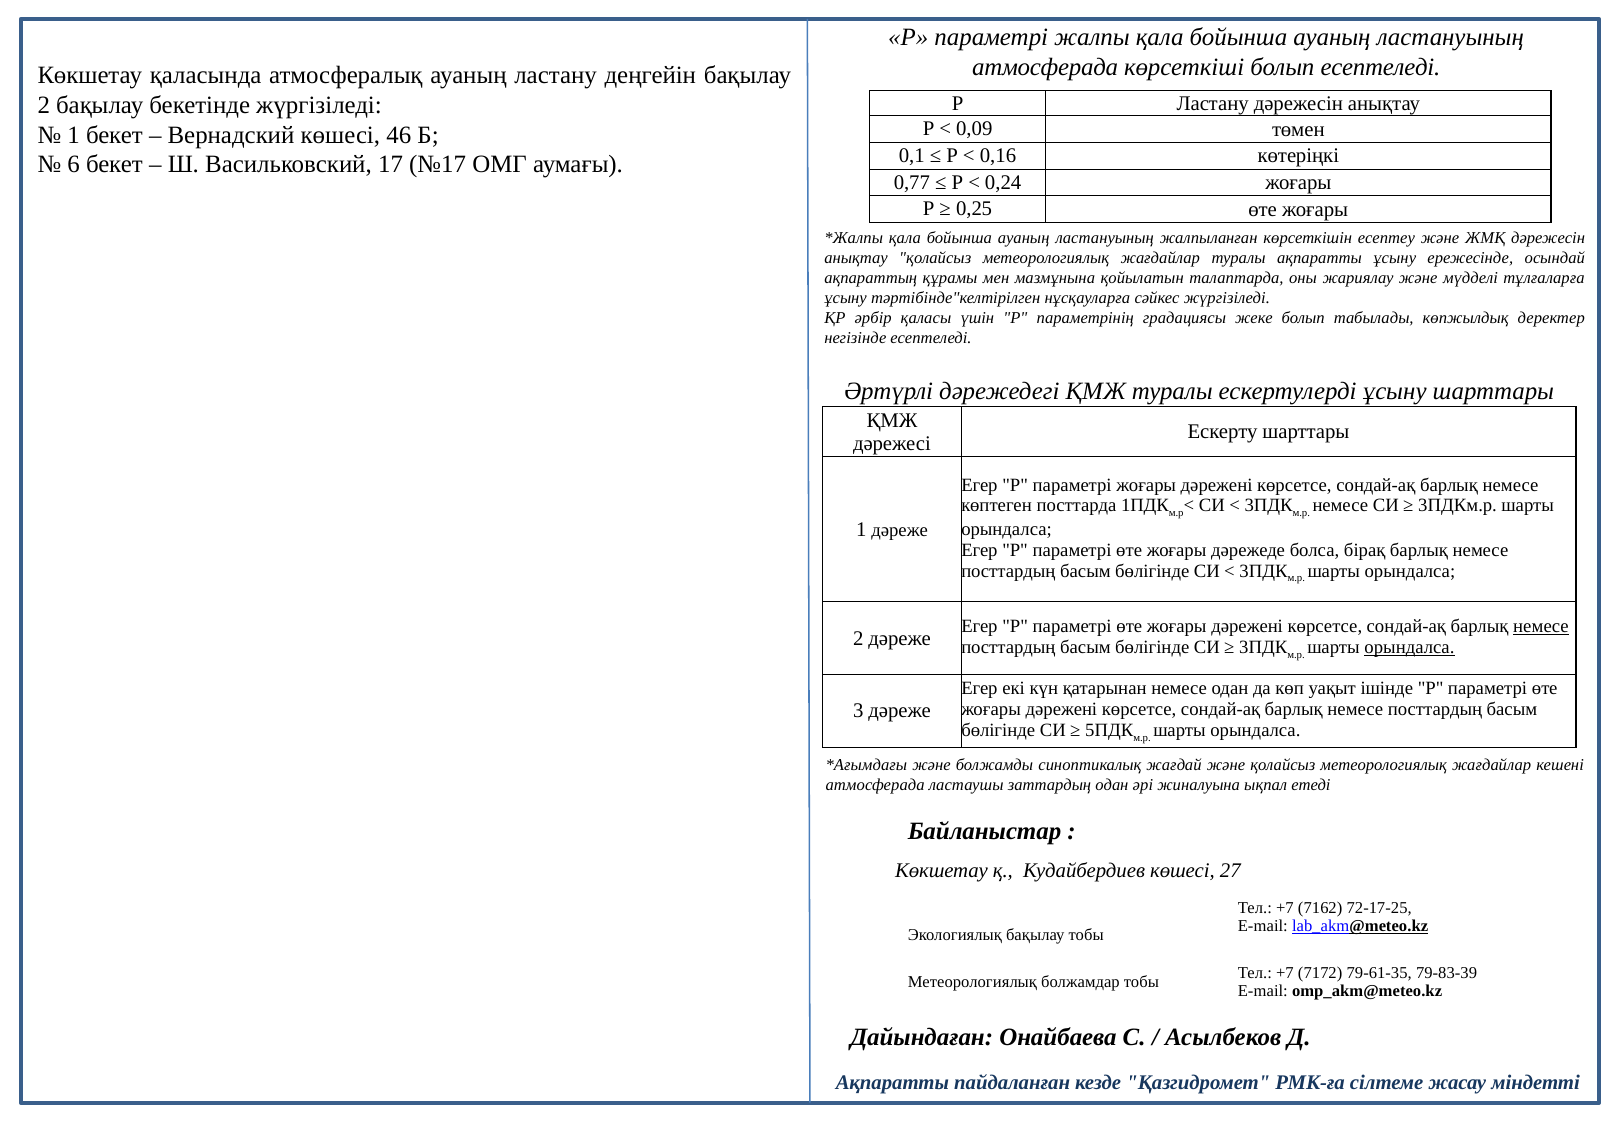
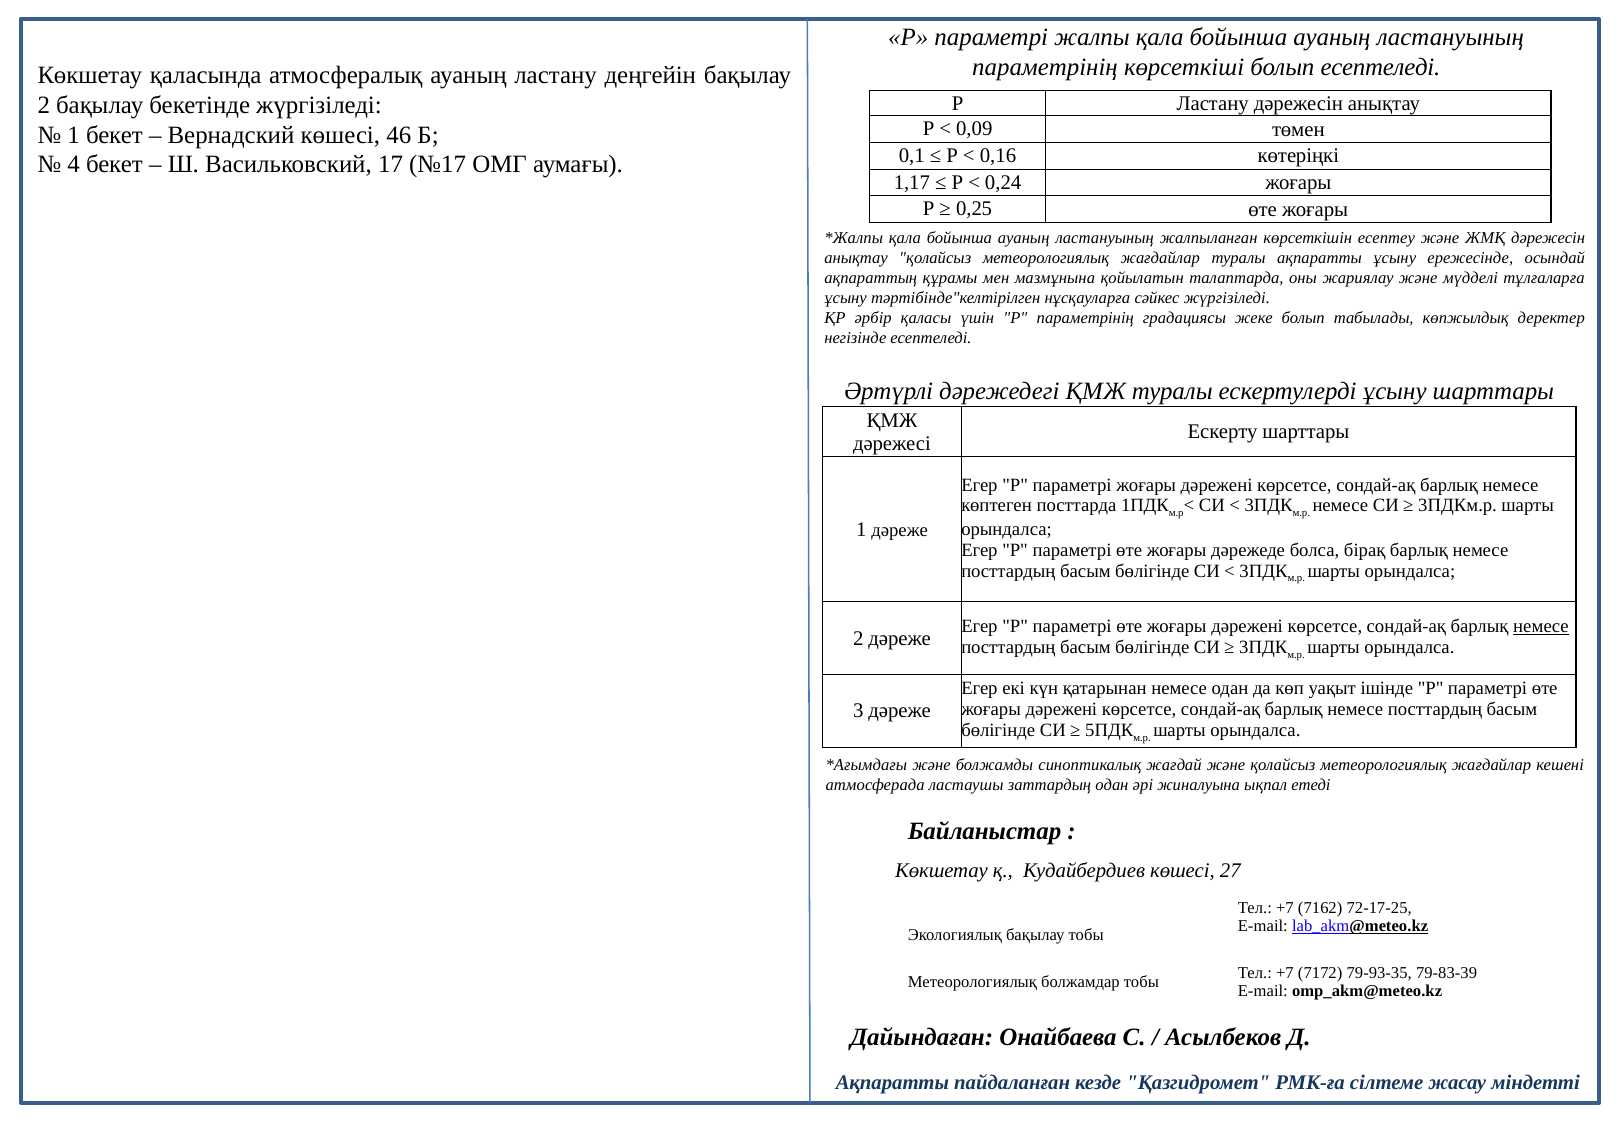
атмосферада at (1045, 67): атмосферада -> параметрінің
6: 6 -> 4
0,77: 0,77 -> 1,17
орындалса at (1409, 647) underline: present -> none
79-61-35: 79-61-35 -> 79-93-35
